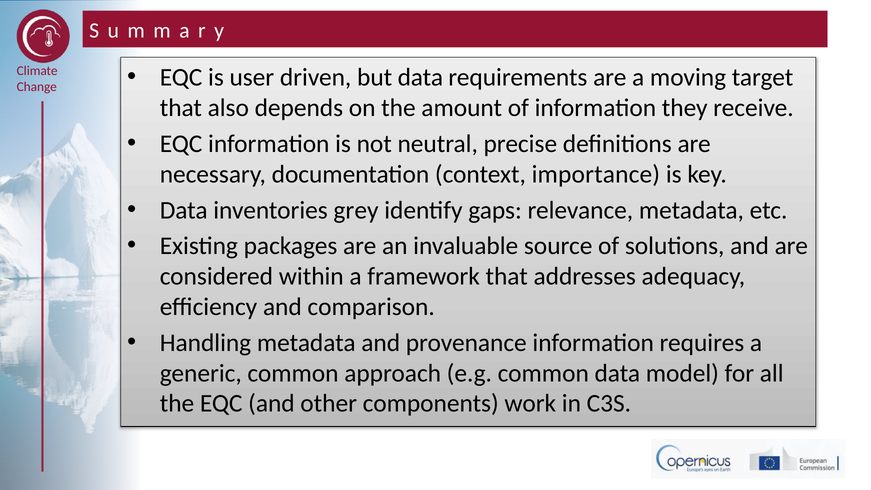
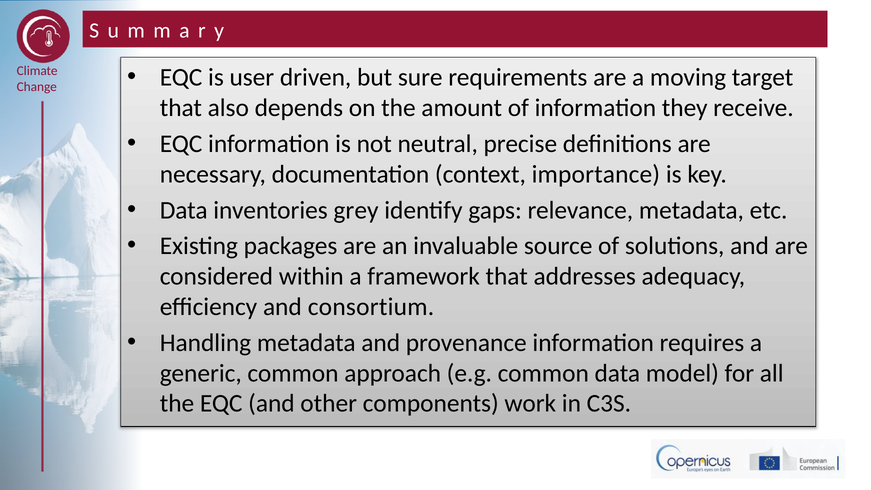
but data: data -> sure
comparison: comparison -> consortium
